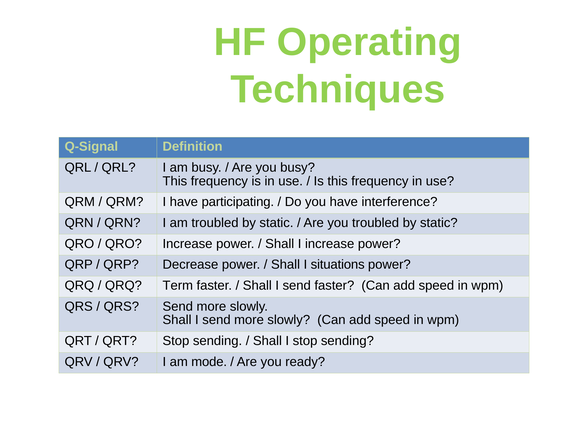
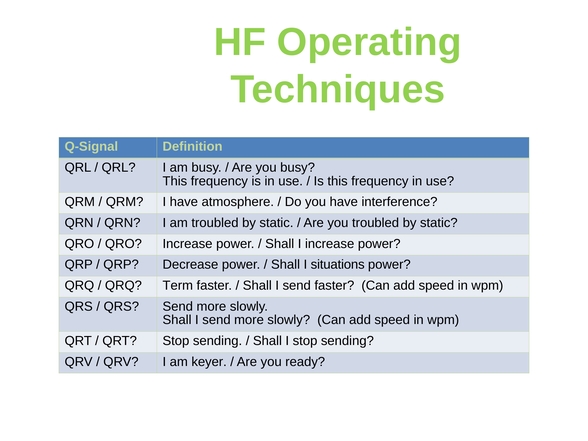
participating: participating -> atmosphere
mode: mode -> keyer
